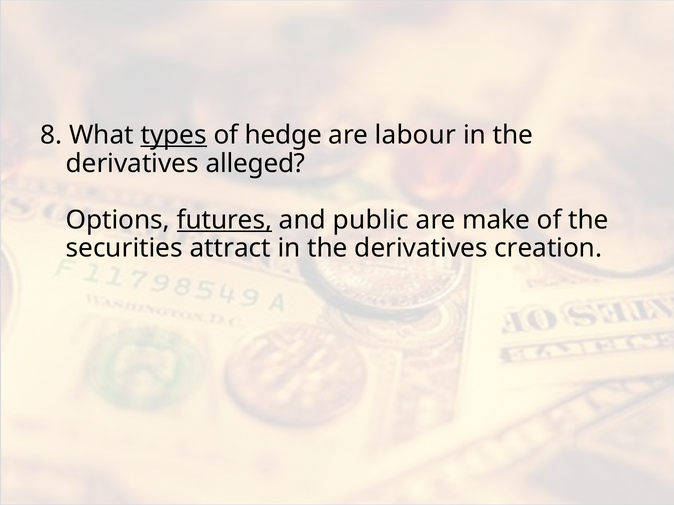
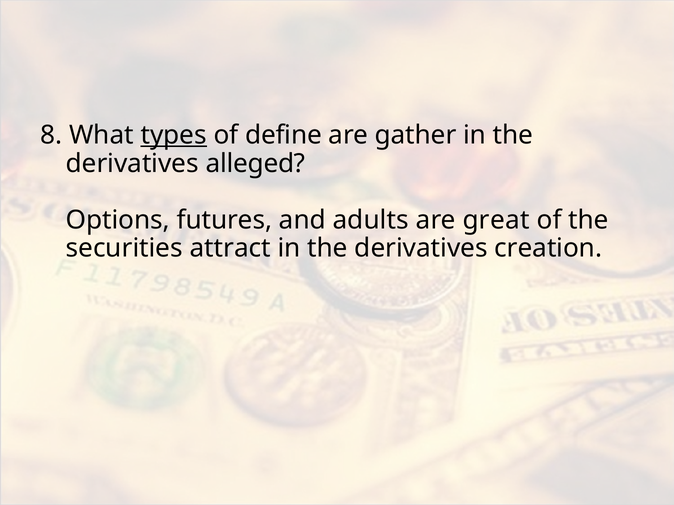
hedge: hedge -> define
labour: labour -> gather
futures underline: present -> none
public: public -> adults
make: make -> great
